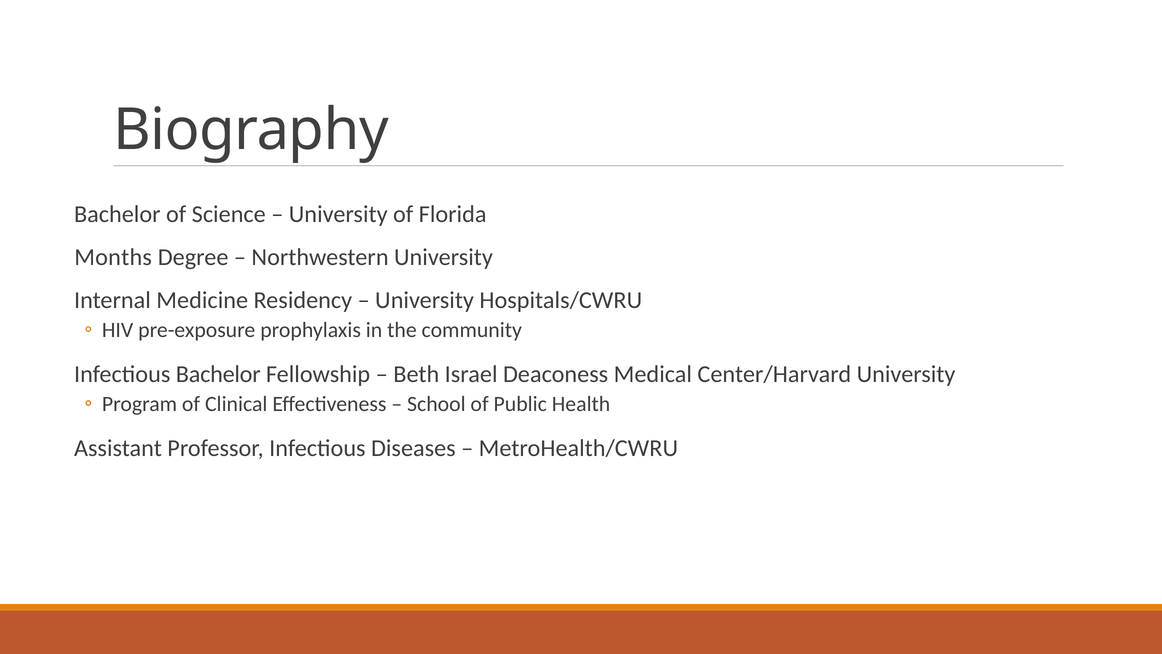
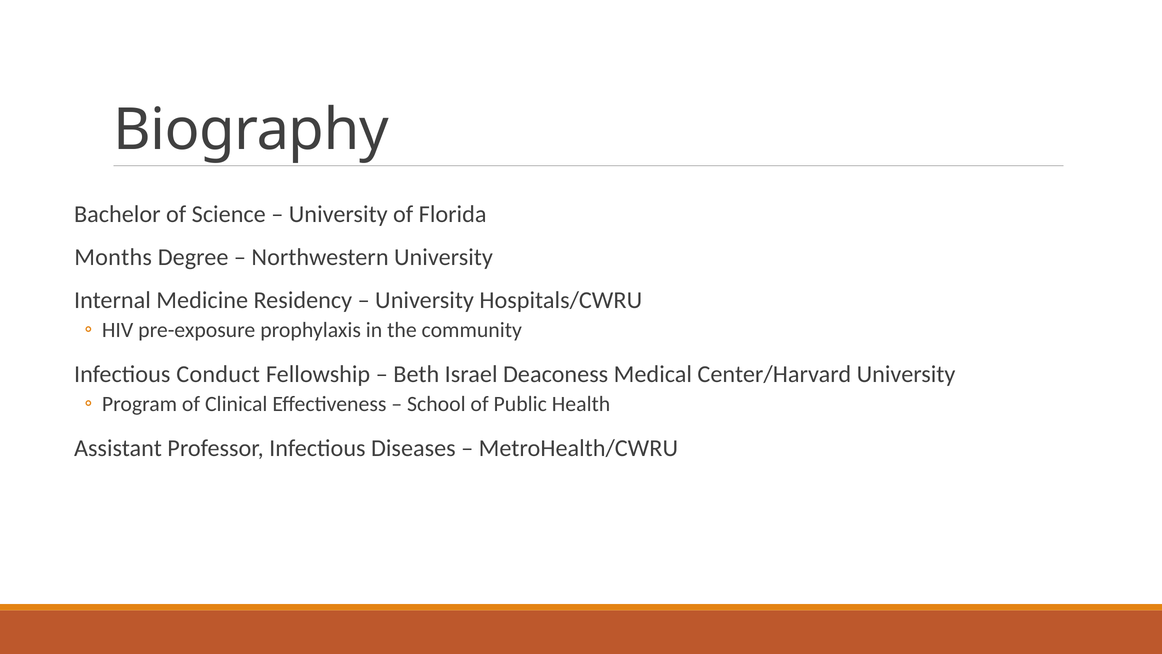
Infectious Bachelor: Bachelor -> Conduct
